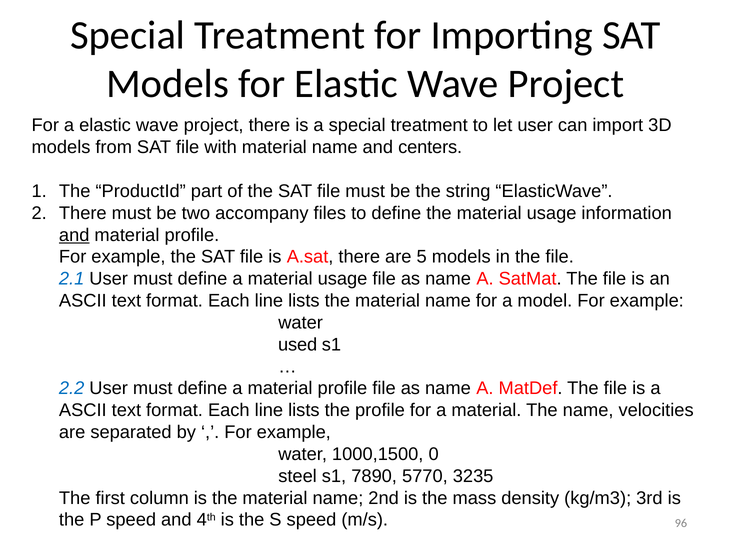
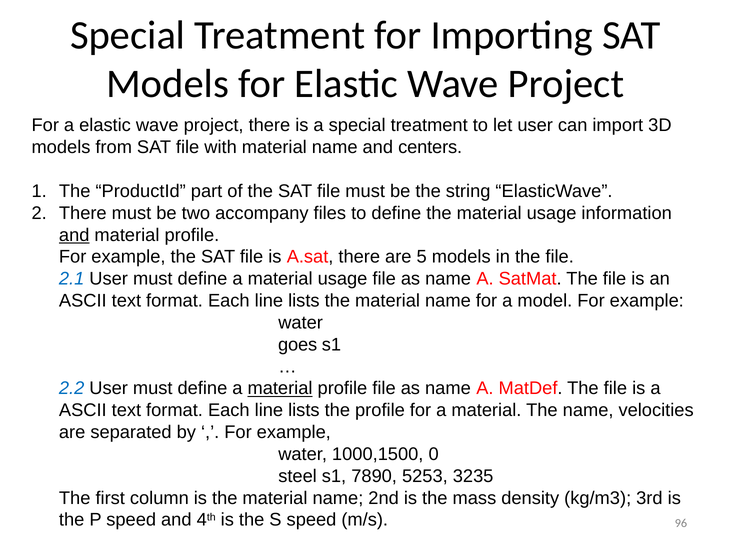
used: used -> goes
material at (280, 389) underline: none -> present
5770: 5770 -> 5253
